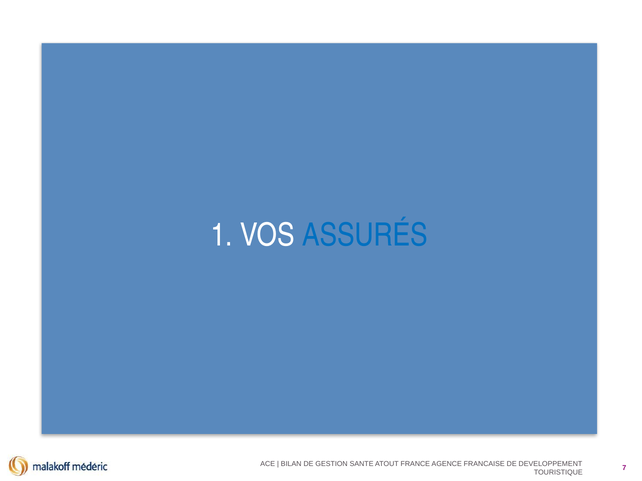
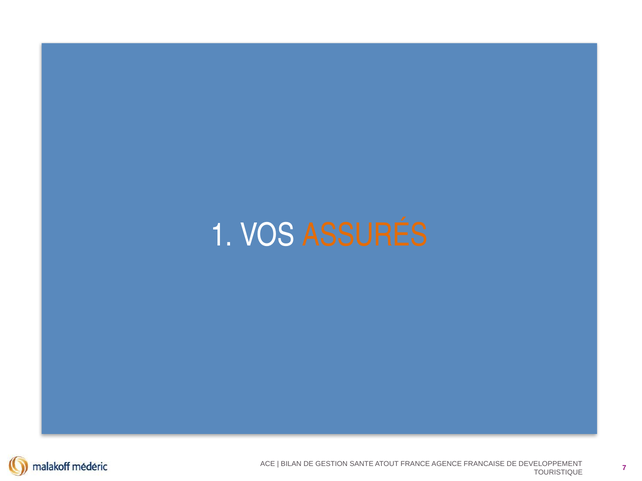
ASSURÉS colour: blue -> orange
